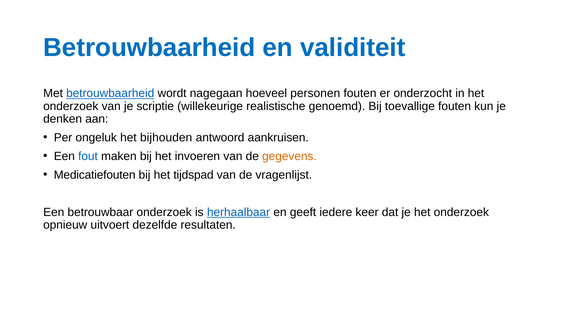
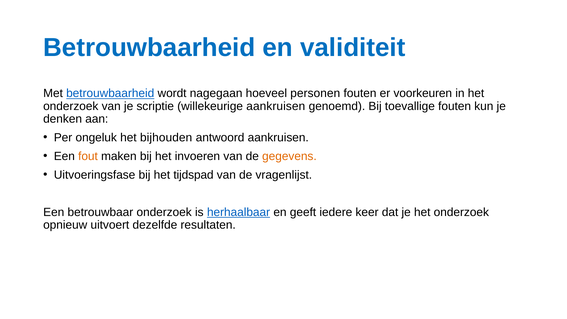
onderzocht: onderzocht -> voorkeuren
willekeurige realistische: realistische -> aankruisen
fout colour: blue -> orange
Medicatiefouten: Medicatiefouten -> Uitvoeringsfase
